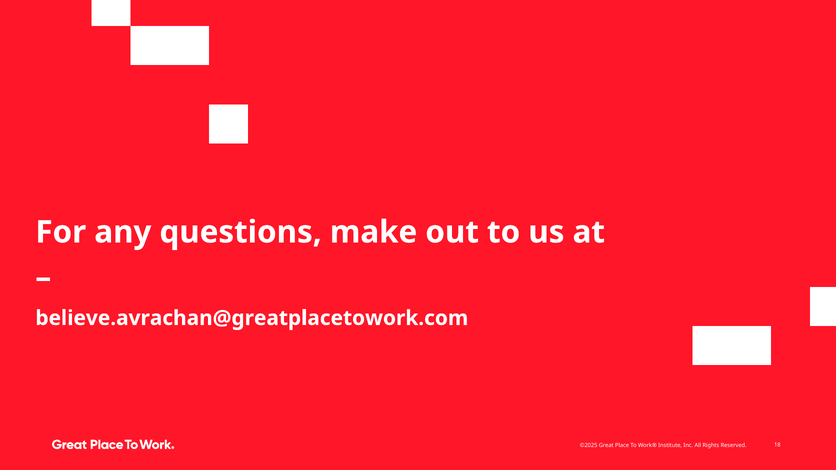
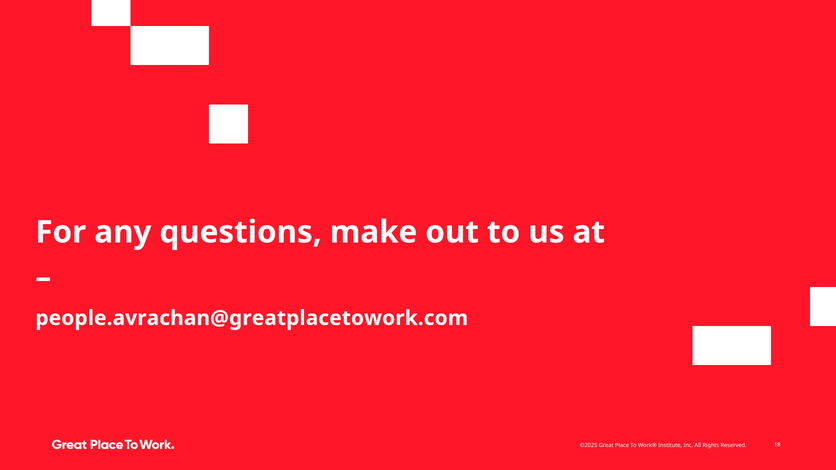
believe.avrachan@greatplacetowork.com: believe.avrachan@greatplacetowork.com -> people.avrachan@greatplacetowork.com
